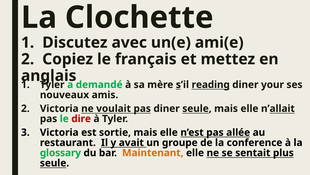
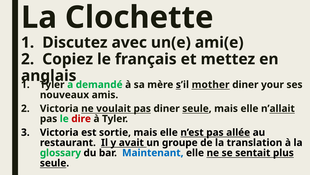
reading: reading -> mother
conference: conference -> translation
Maintenant colour: orange -> blue
